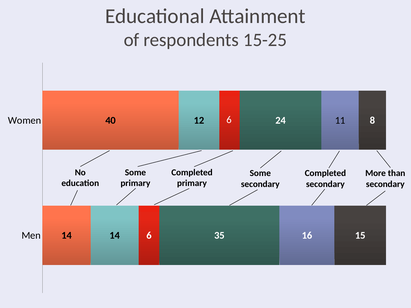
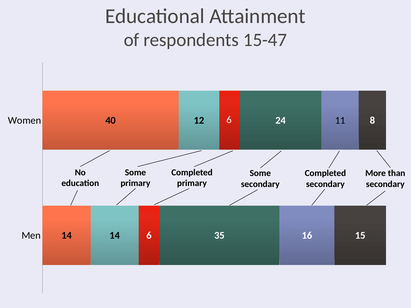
15-25: 15-25 -> 15-47
